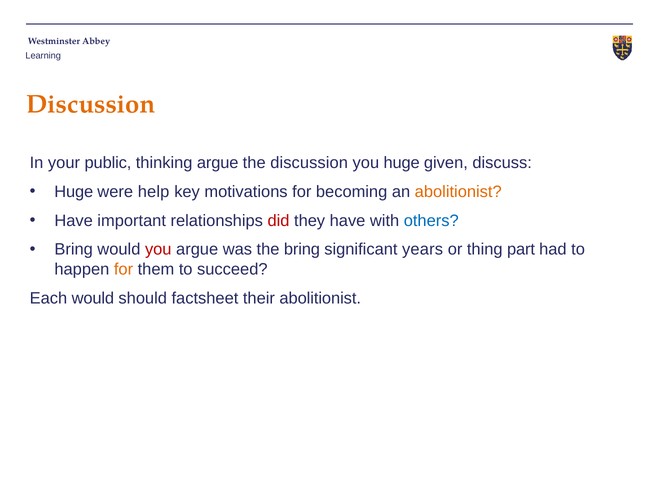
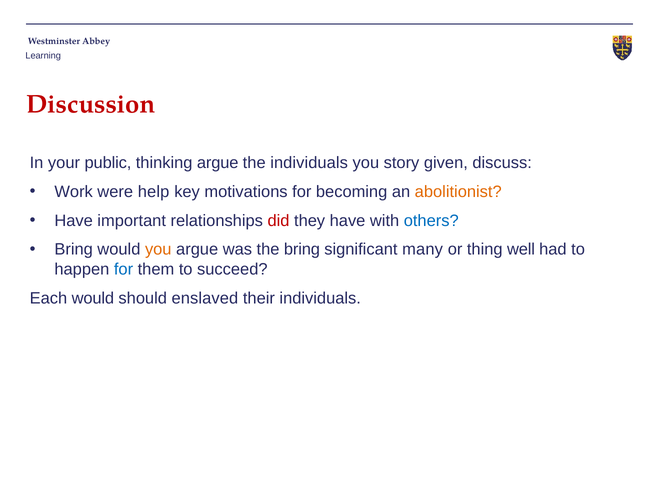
Discussion at (91, 105) colour: orange -> red
the discussion: discussion -> individuals
you huge: huge -> story
Huge at (74, 192): Huge -> Work
you at (158, 250) colour: red -> orange
years: years -> many
part: part -> well
for at (124, 269) colour: orange -> blue
factsheet: factsheet -> enslaved
their abolitionist: abolitionist -> individuals
